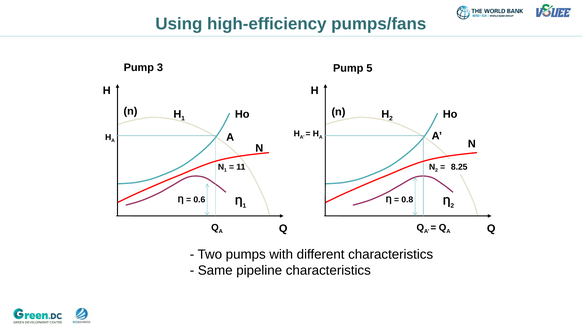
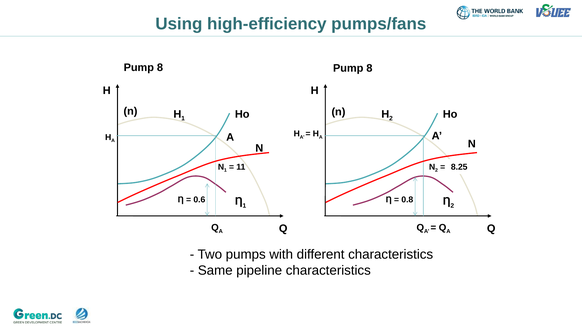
3 at (160, 68): 3 -> 8
5 at (369, 68): 5 -> 8
